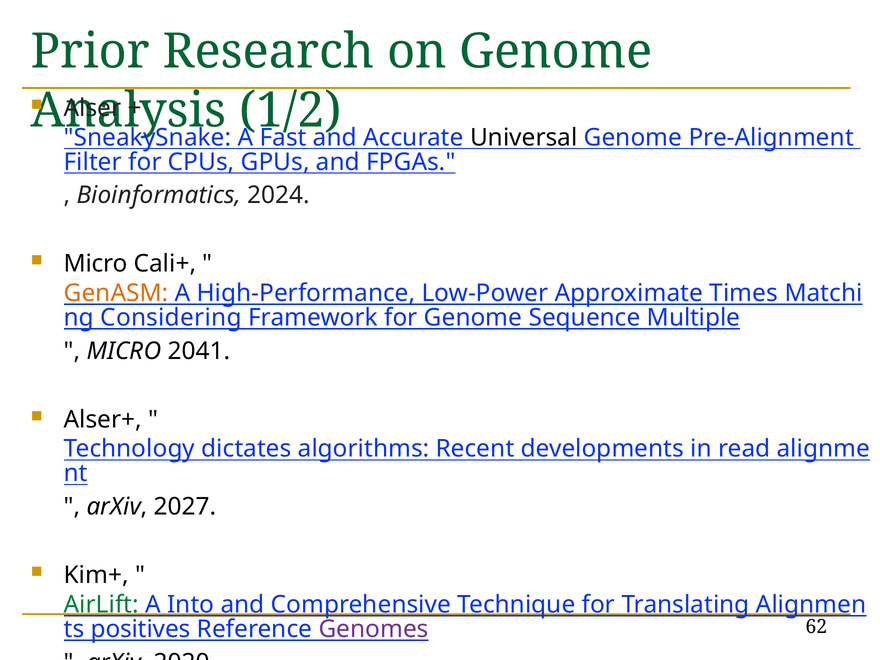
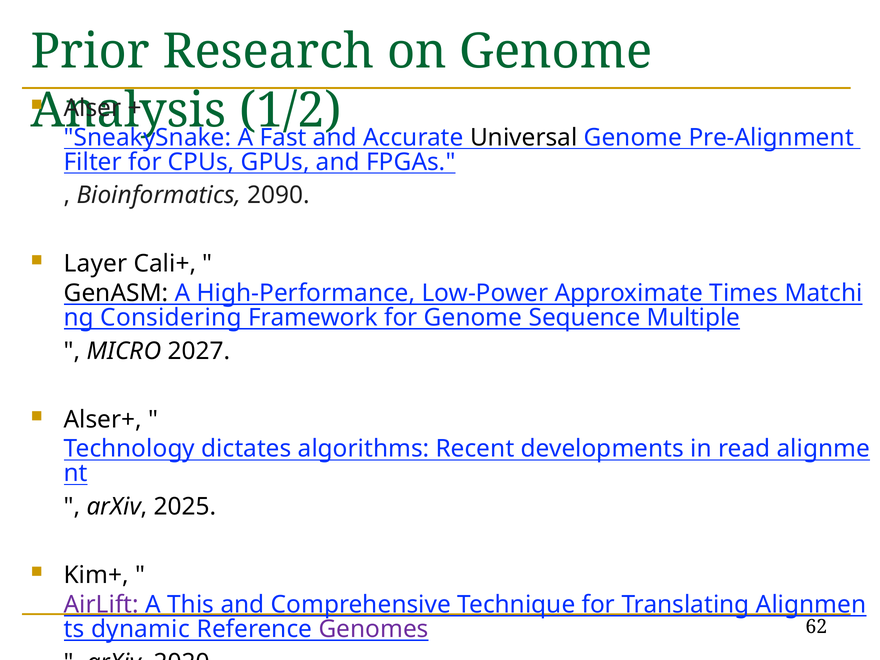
2024: 2024 -> 2090
Micro at (96, 264): Micro -> Layer
GenASM colour: orange -> black
2041: 2041 -> 2027
2027: 2027 -> 2025
AirLift colour: green -> purple
Into: Into -> This
positives: positives -> dynamic
